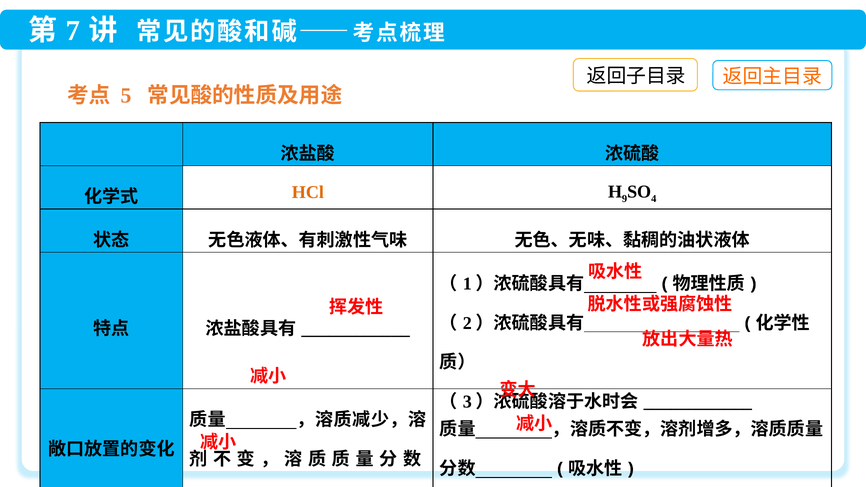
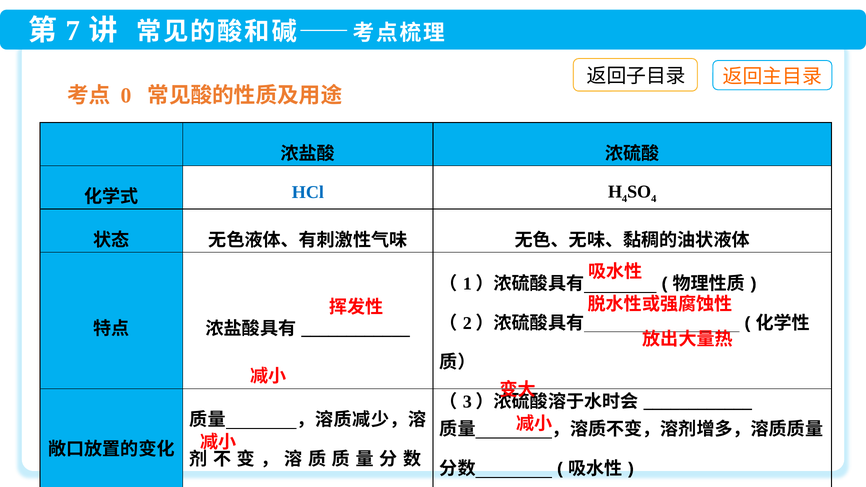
5: 5 -> 0
HCl colour: orange -> blue
9 at (625, 199): 9 -> 4
